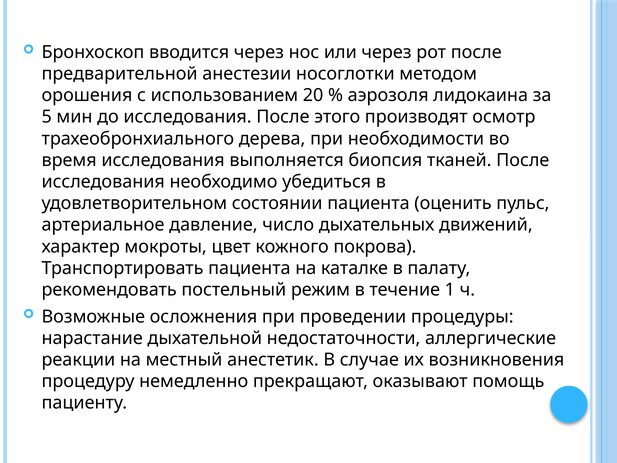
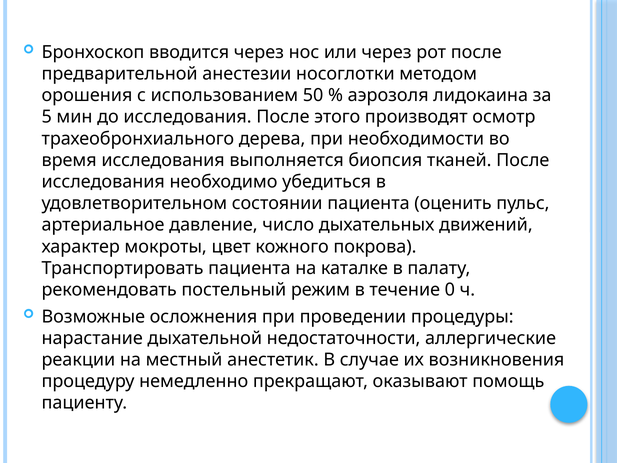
20: 20 -> 50
1: 1 -> 0
